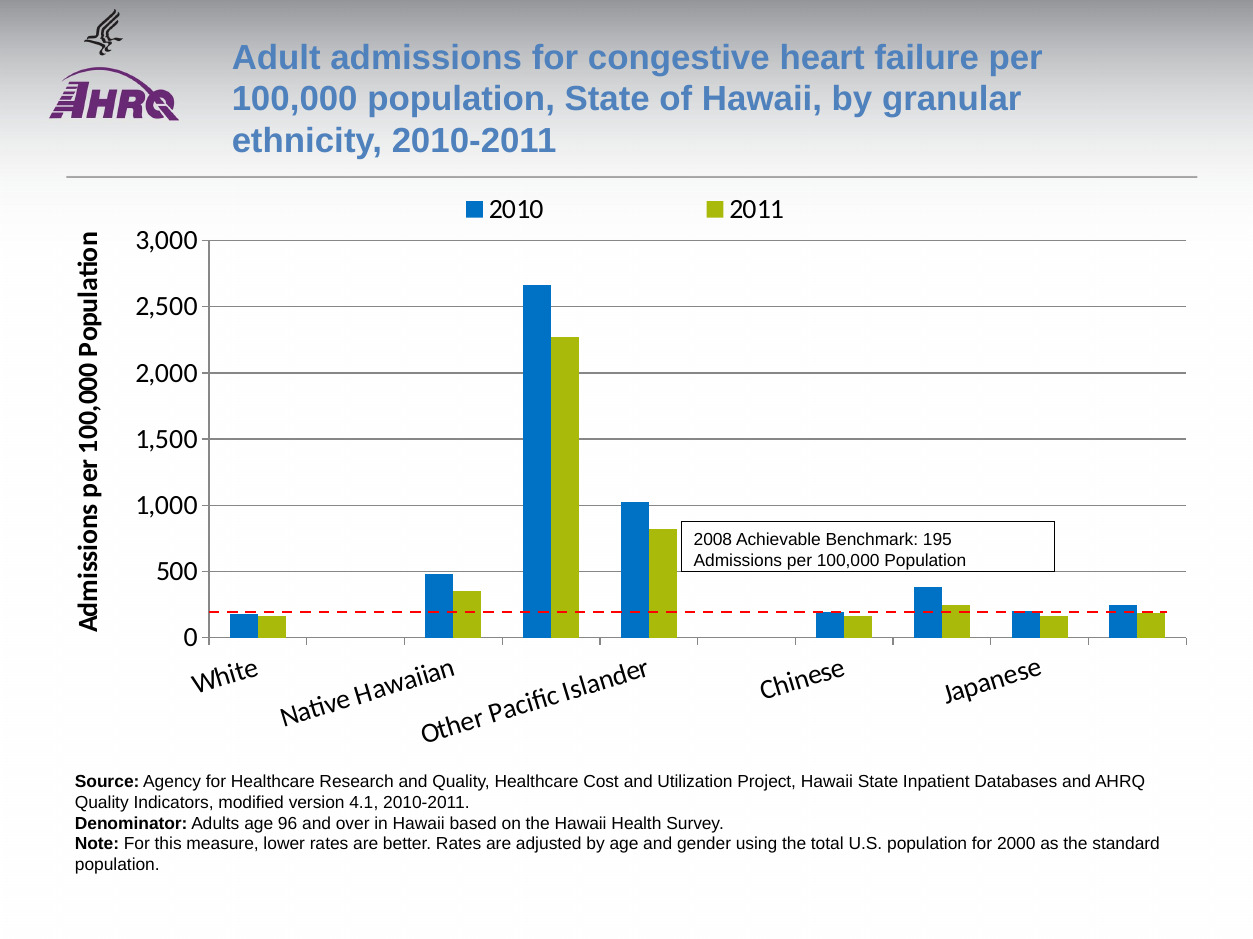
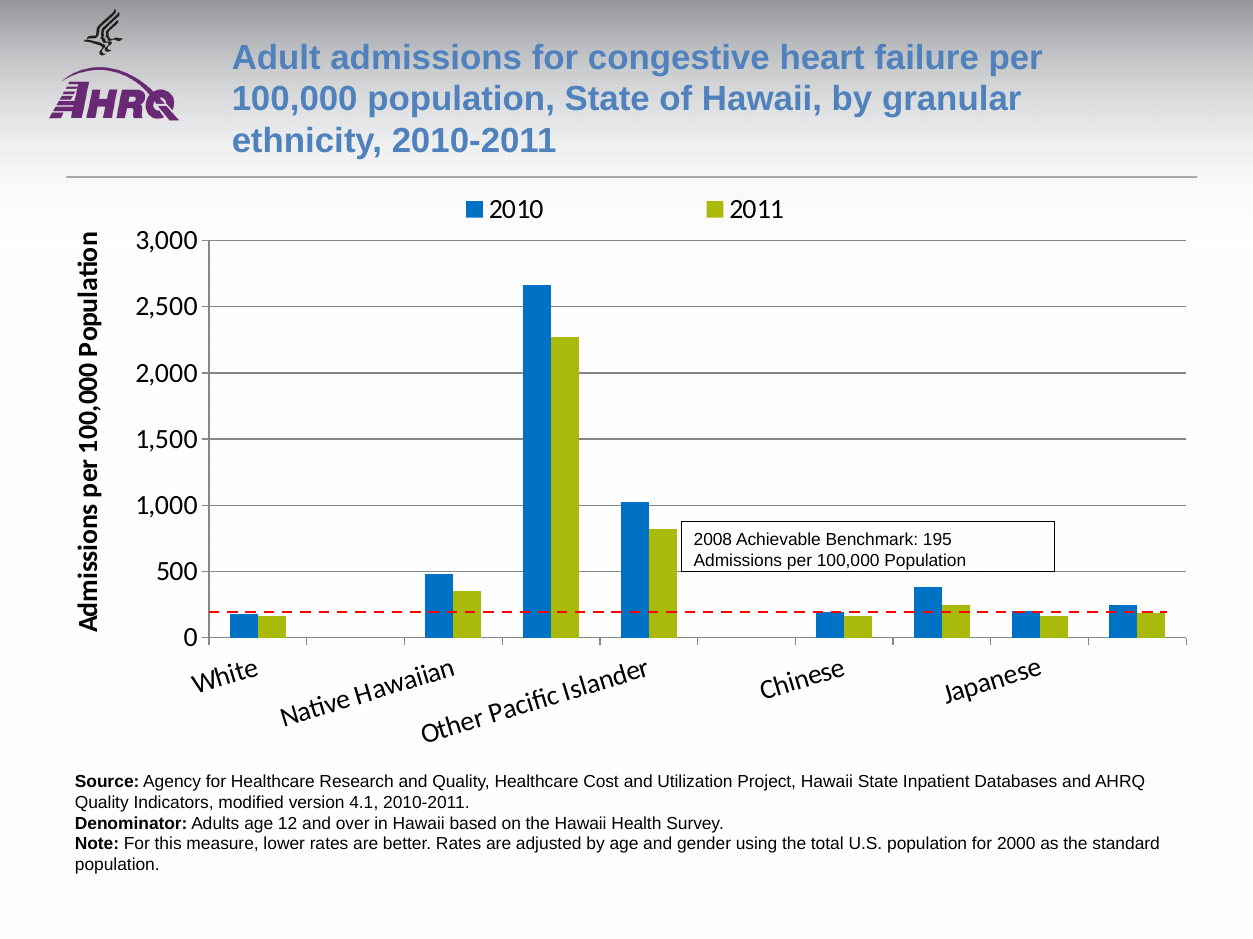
96: 96 -> 12
